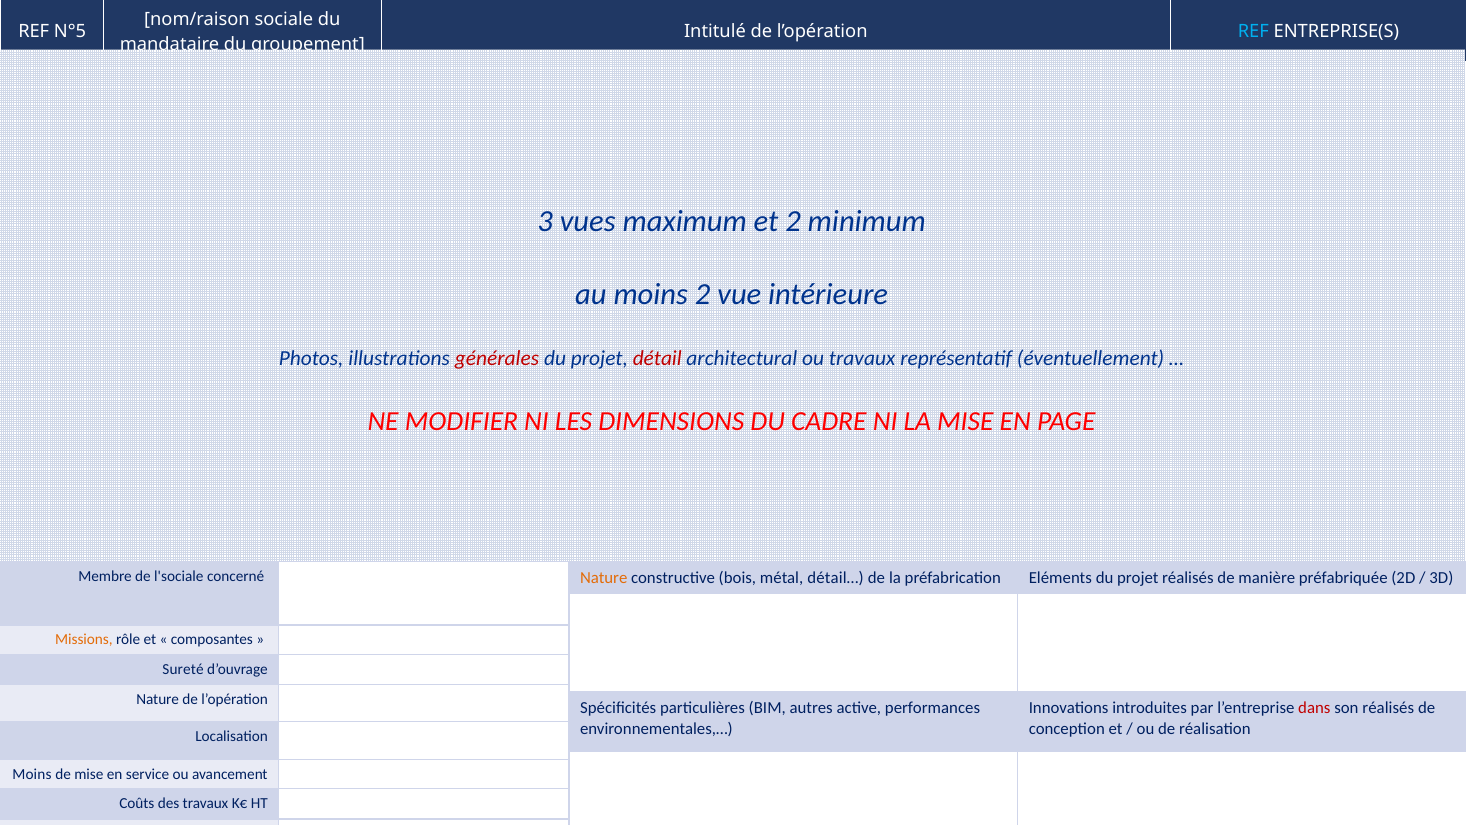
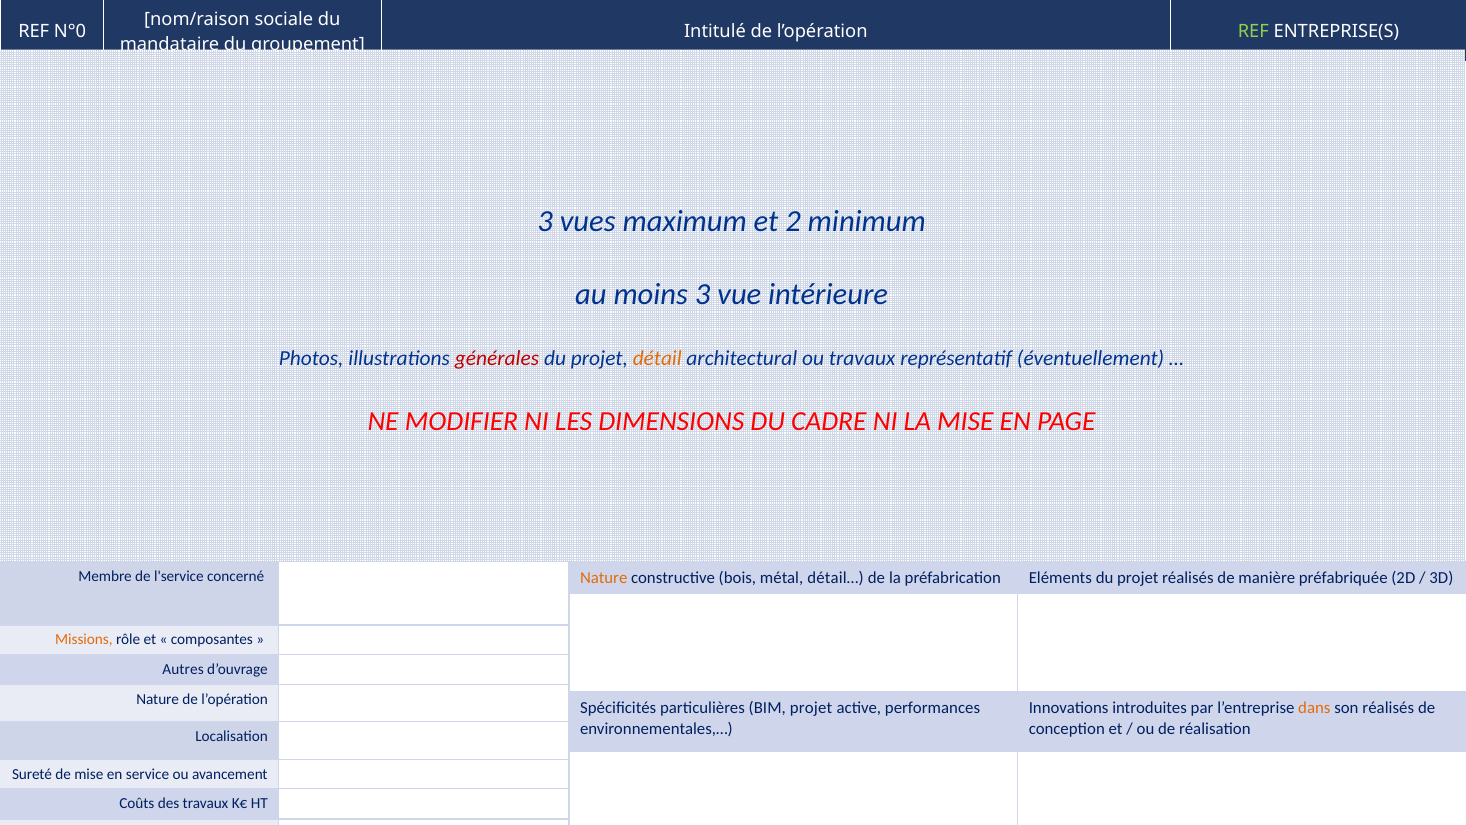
N°5: N°5 -> N°0
REF at (1253, 32) colour: light blue -> light green
moins 2: 2 -> 3
détail colour: red -> orange
l'sociale: l'sociale -> l'service
Sureté: Sureté -> Autres
BIM autres: autres -> projet
dans colour: red -> orange
Moins at (32, 774): Moins -> Sureté
